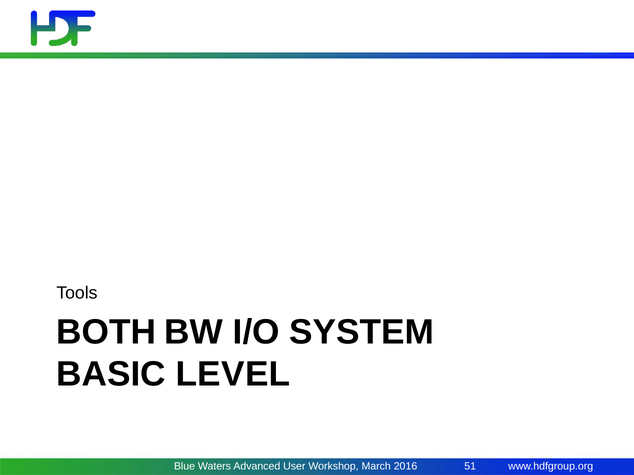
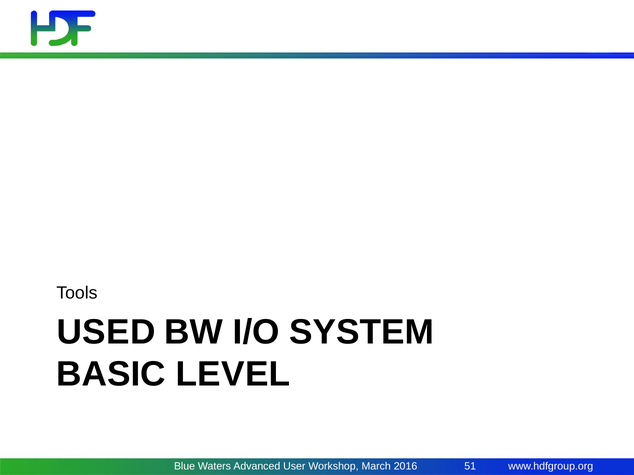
BOTH: BOTH -> USED
